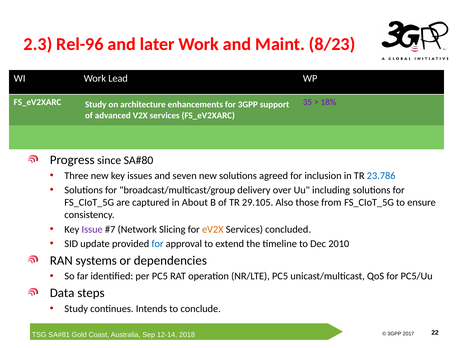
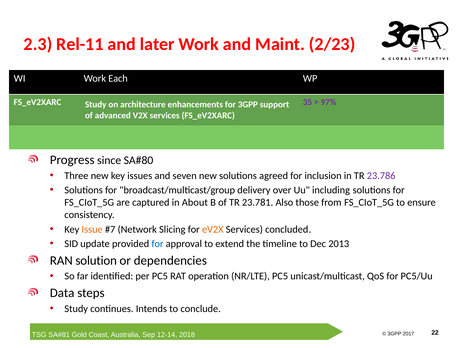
Rel-96: Rel-96 -> Rel-11
8/23: 8/23 -> 2/23
Lead: Lead -> Each
18%: 18% -> 97%
23.786 colour: blue -> purple
29.105: 29.105 -> 23.781
Issue colour: purple -> orange
2010: 2010 -> 2013
systems: systems -> solution
